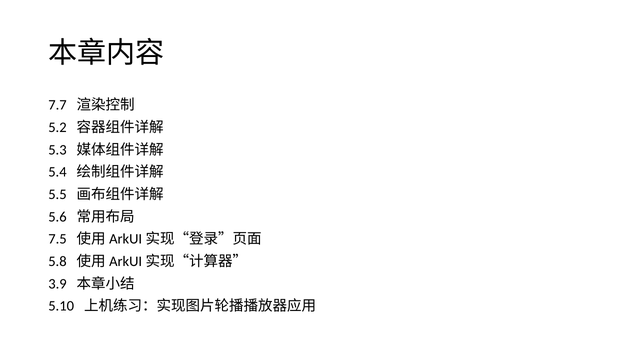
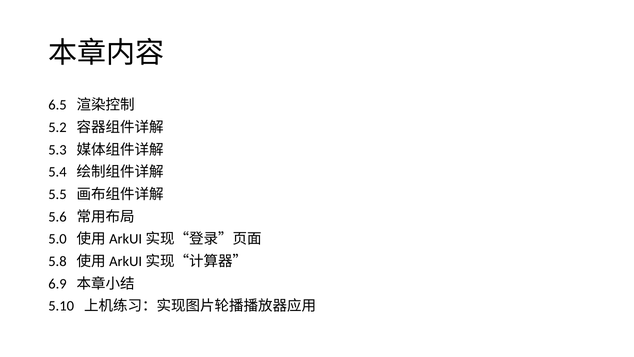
7.7: 7.7 -> 6.5
7.5: 7.5 -> 5.0
3.9: 3.9 -> 6.9
